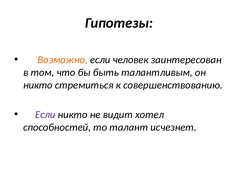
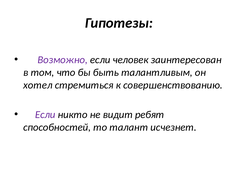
Возможно colour: orange -> purple
никто at (38, 85): никто -> хотел
хотел: хотел -> ребят
